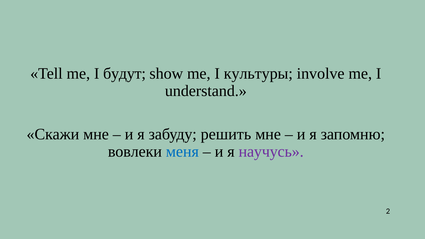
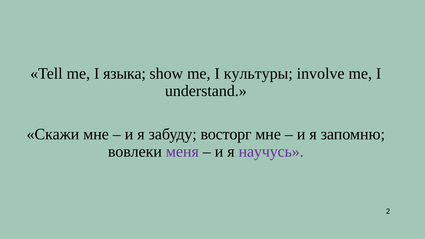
будут: будут -> языка
решить: решить -> восторг
меня colour: blue -> purple
